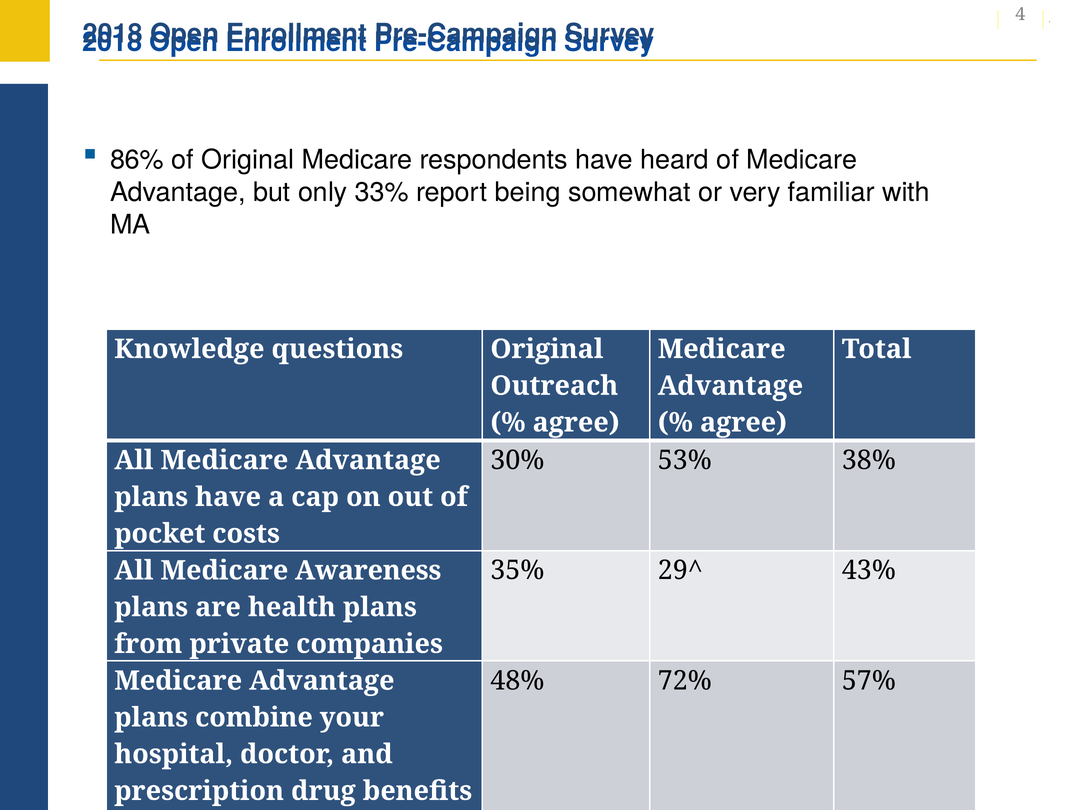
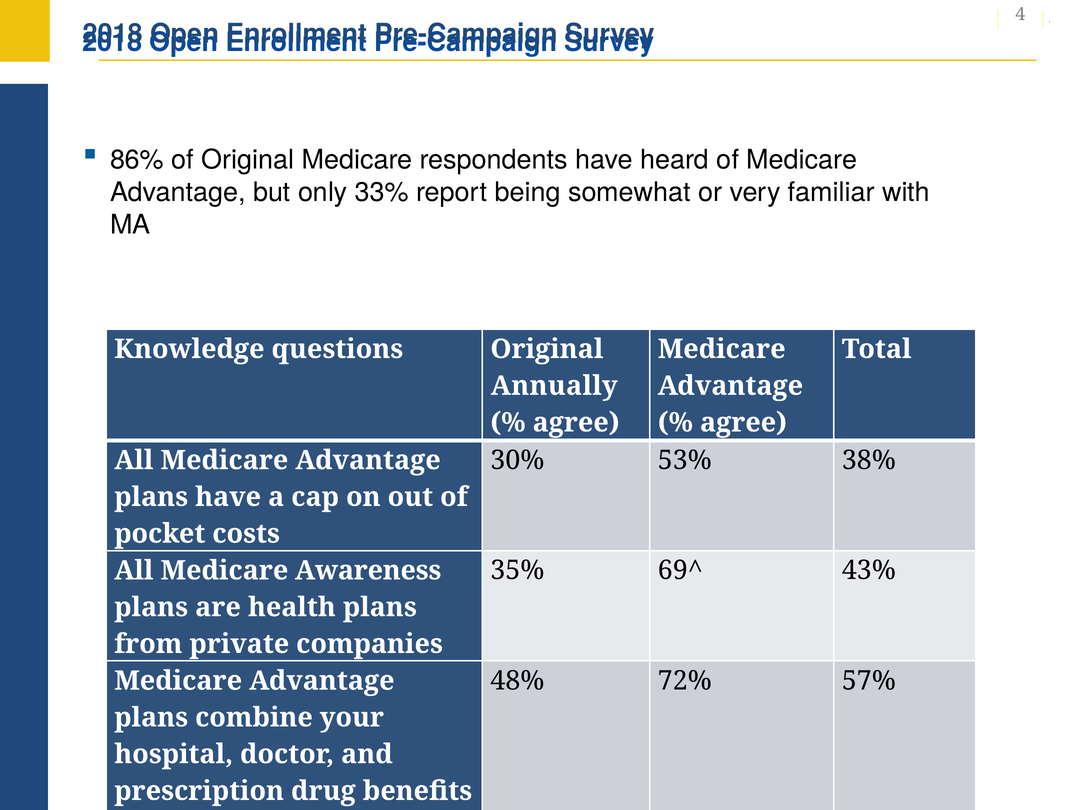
Outreach: Outreach -> Annually
29^: 29^ -> 69^
